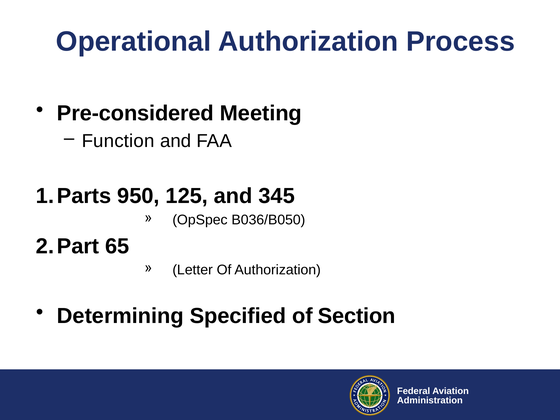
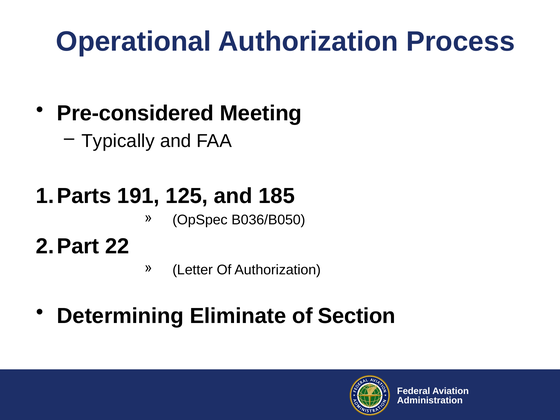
Function: Function -> Typically
950: 950 -> 191
345: 345 -> 185
65: 65 -> 22
Specified: Specified -> Eliminate
